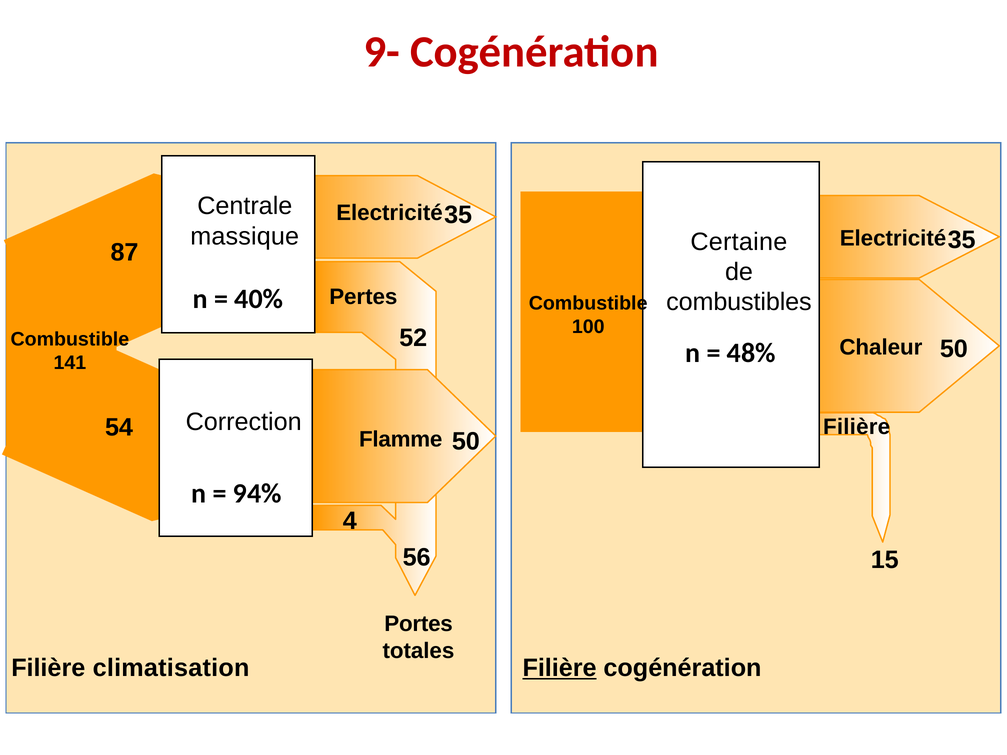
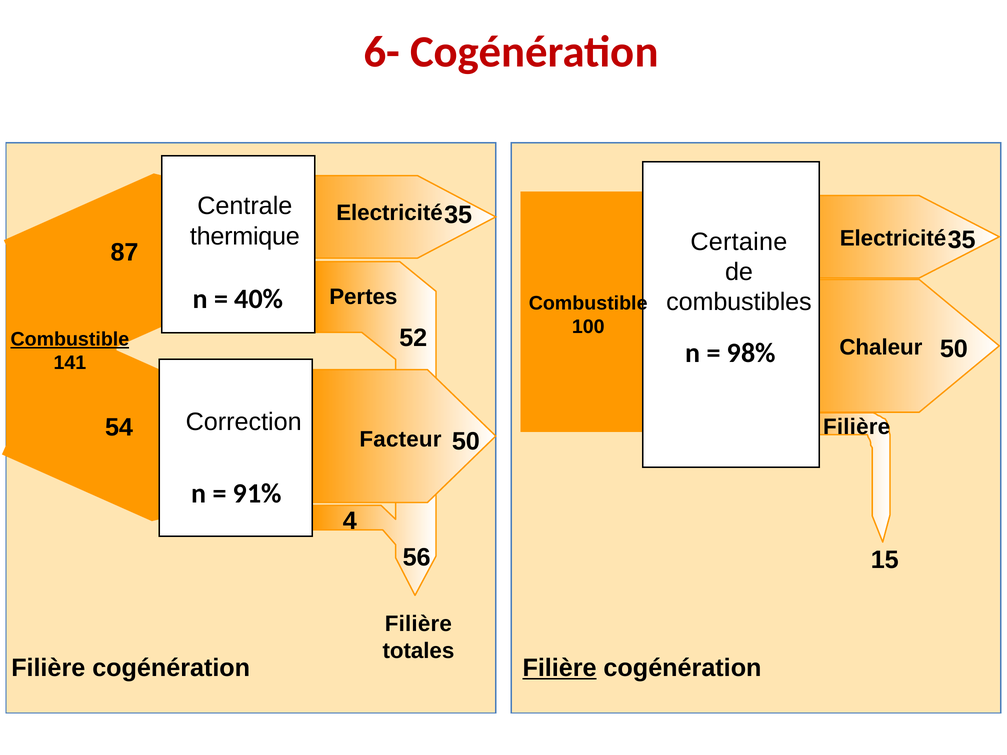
9-: 9- -> 6-
massique: massique -> thermique
Combustible at (70, 339) underline: none -> present
48%: 48% -> 98%
Flamme: Flamme -> Facteur
94%: 94% -> 91%
Portes at (419, 624): Portes -> Filière
climatisation at (171, 668): climatisation -> cogénération
